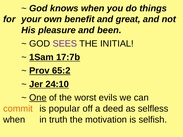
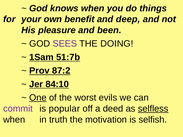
great: great -> deep
INITIAL: INITIAL -> DOING
17:7b: 17:7b -> 51:7b
65:2: 65:2 -> 87:2
24:10: 24:10 -> 84:10
commit colour: orange -> purple
selfless underline: none -> present
